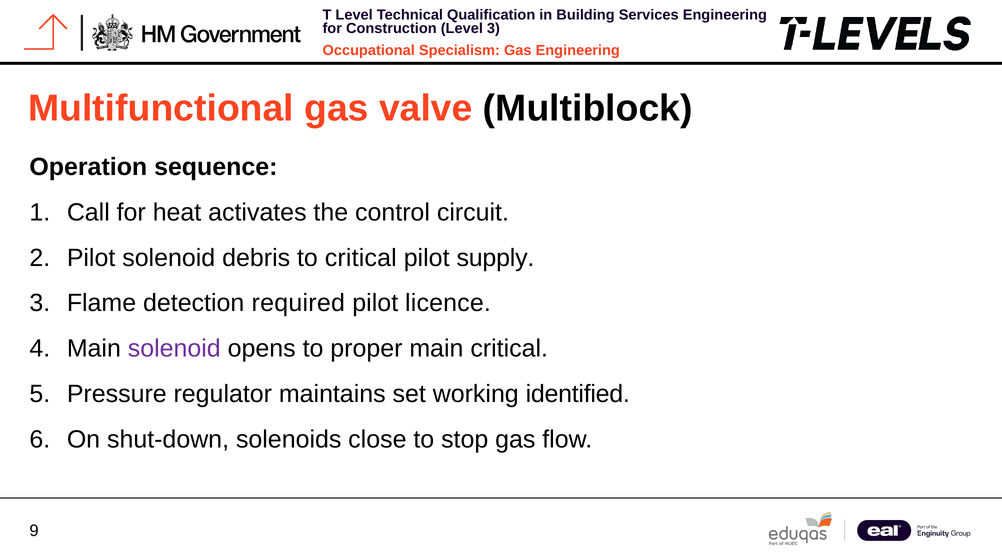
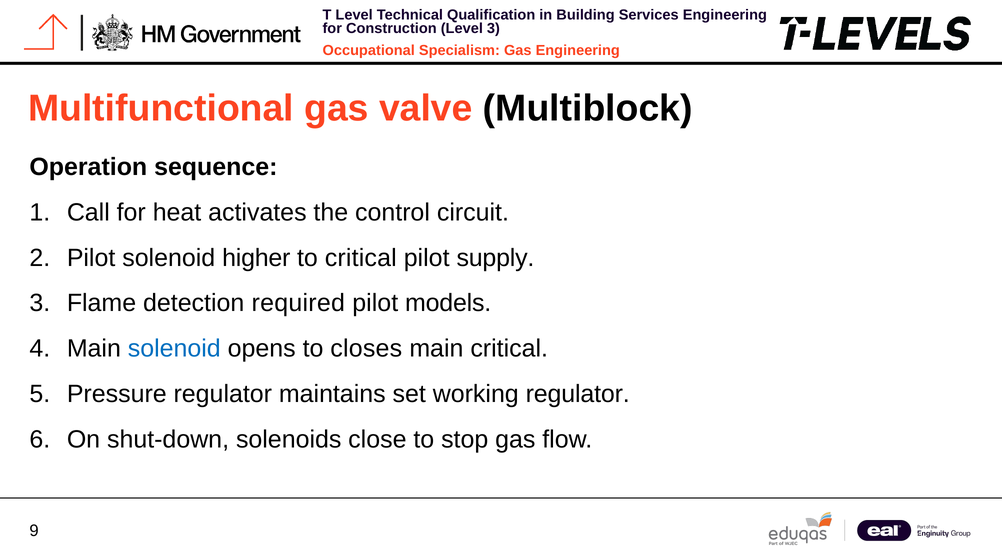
debris: debris -> higher
licence: licence -> models
solenoid at (174, 349) colour: purple -> blue
proper: proper -> closes
working identified: identified -> regulator
